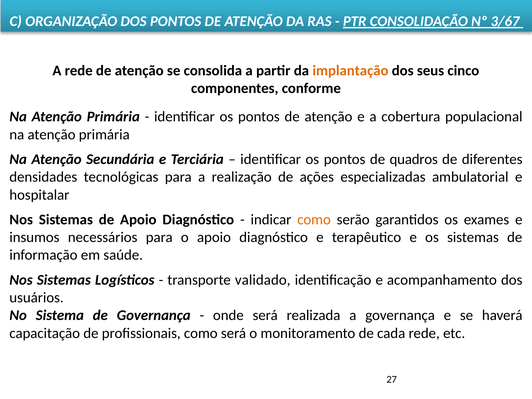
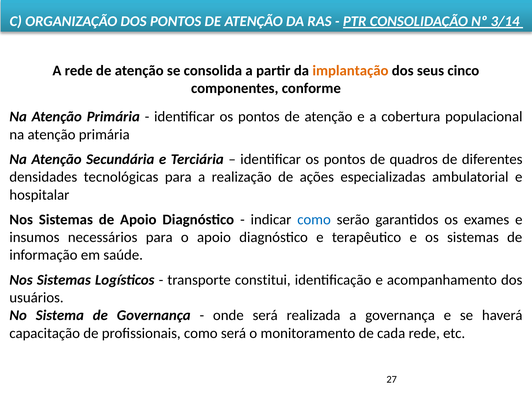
3/67: 3/67 -> 3/14
como at (314, 220) colour: orange -> blue
validado: validado -> constitui
